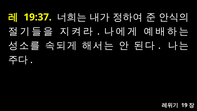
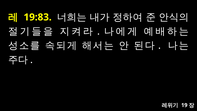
19:37: 19:37 -> 19:83
